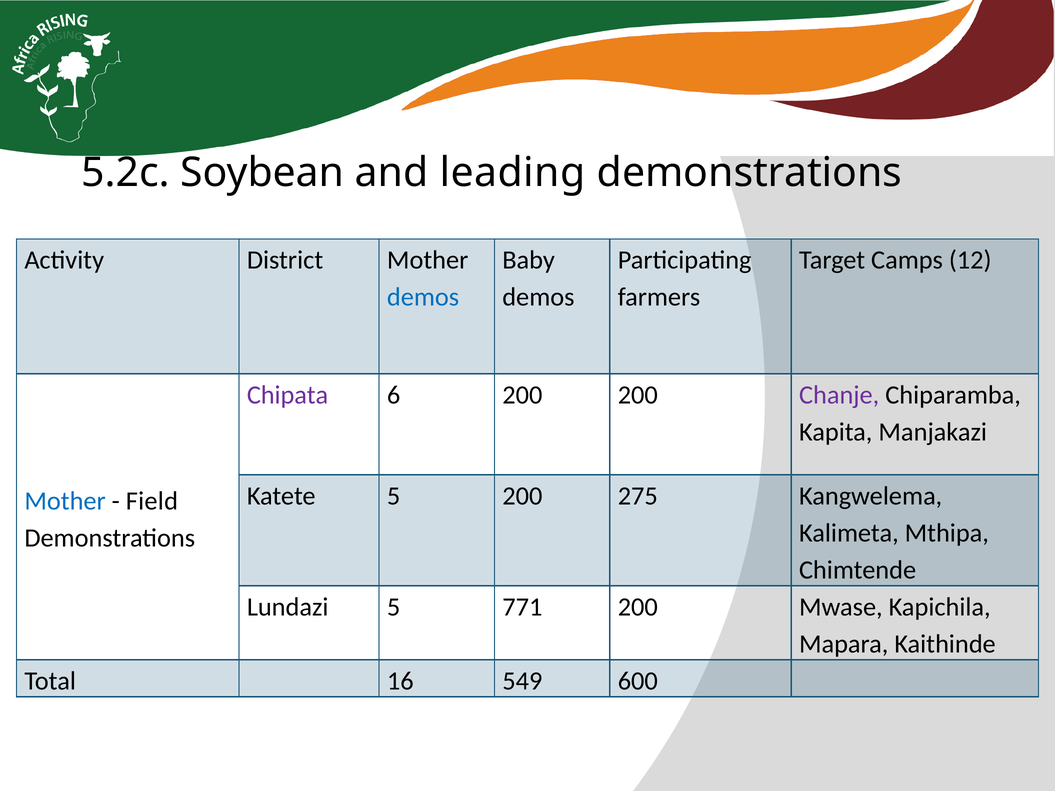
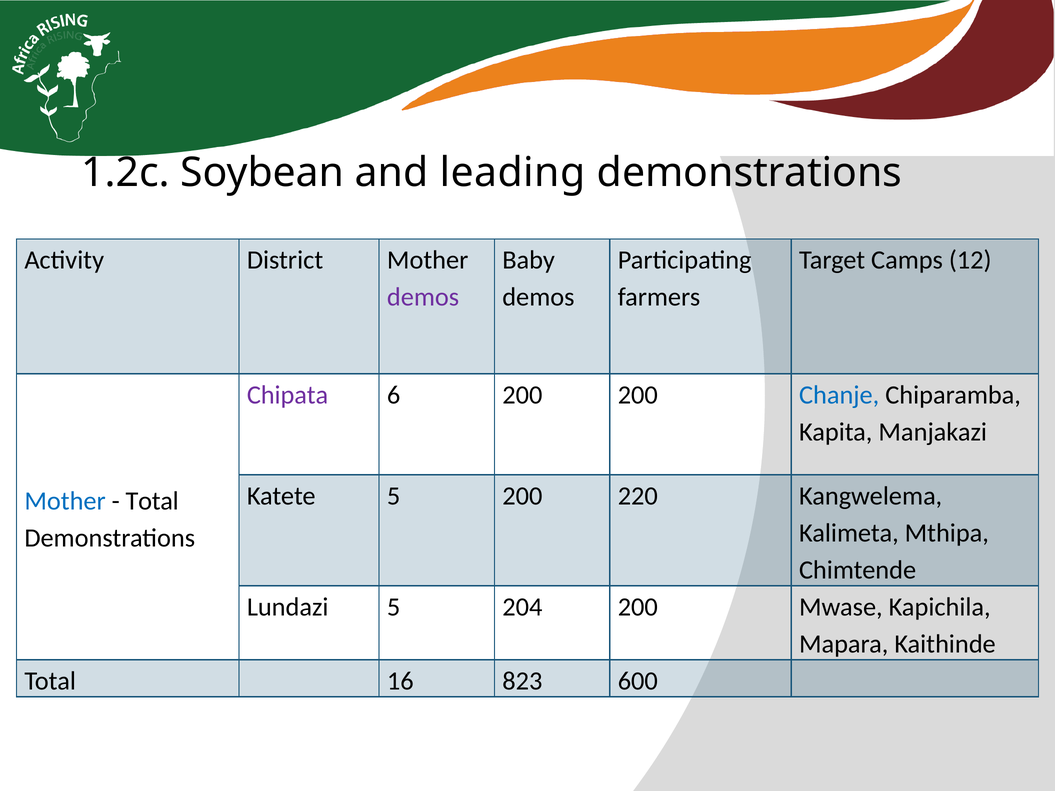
5.2c: 5.2c -> 1.2c
demos at (423, 297) colour: blue -> purple
Chanje colour: purple -> blue
275: 275 -> 220
Field at (152, 501): Field -> Total
771: 771 -> 204
549: 549 -> 823
